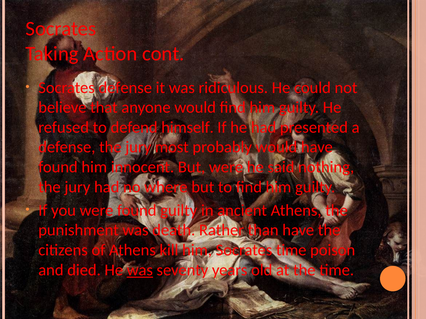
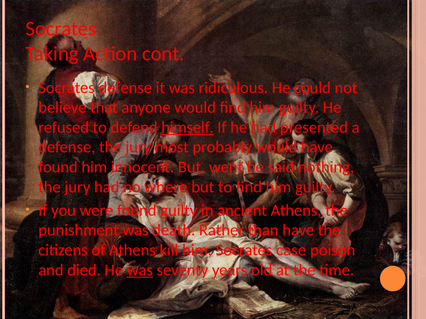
himself underline: none -> present
But were: were -> went
Socrates time: time -> case
